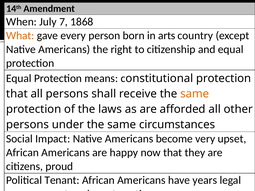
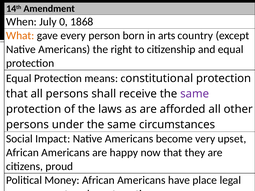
7: 7 -> 0
same at (195, 94) colour: orange -> purple
Tenant: Tenant -> Money
years: years -> place
